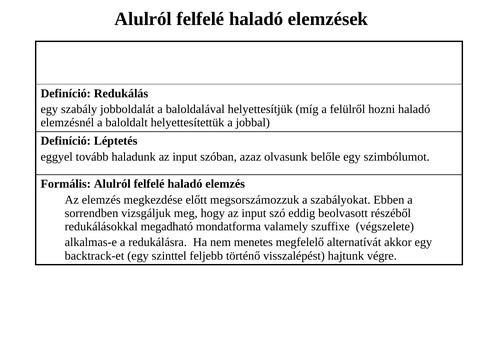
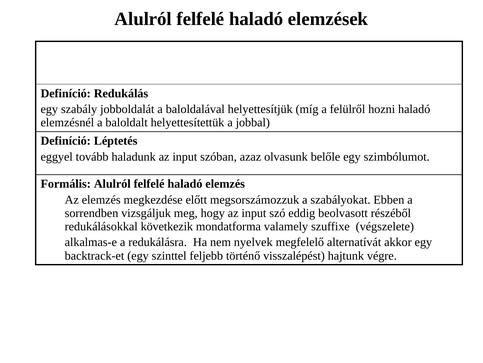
megadható: megadható -> következik
menetes: menetes -> nyelvek
